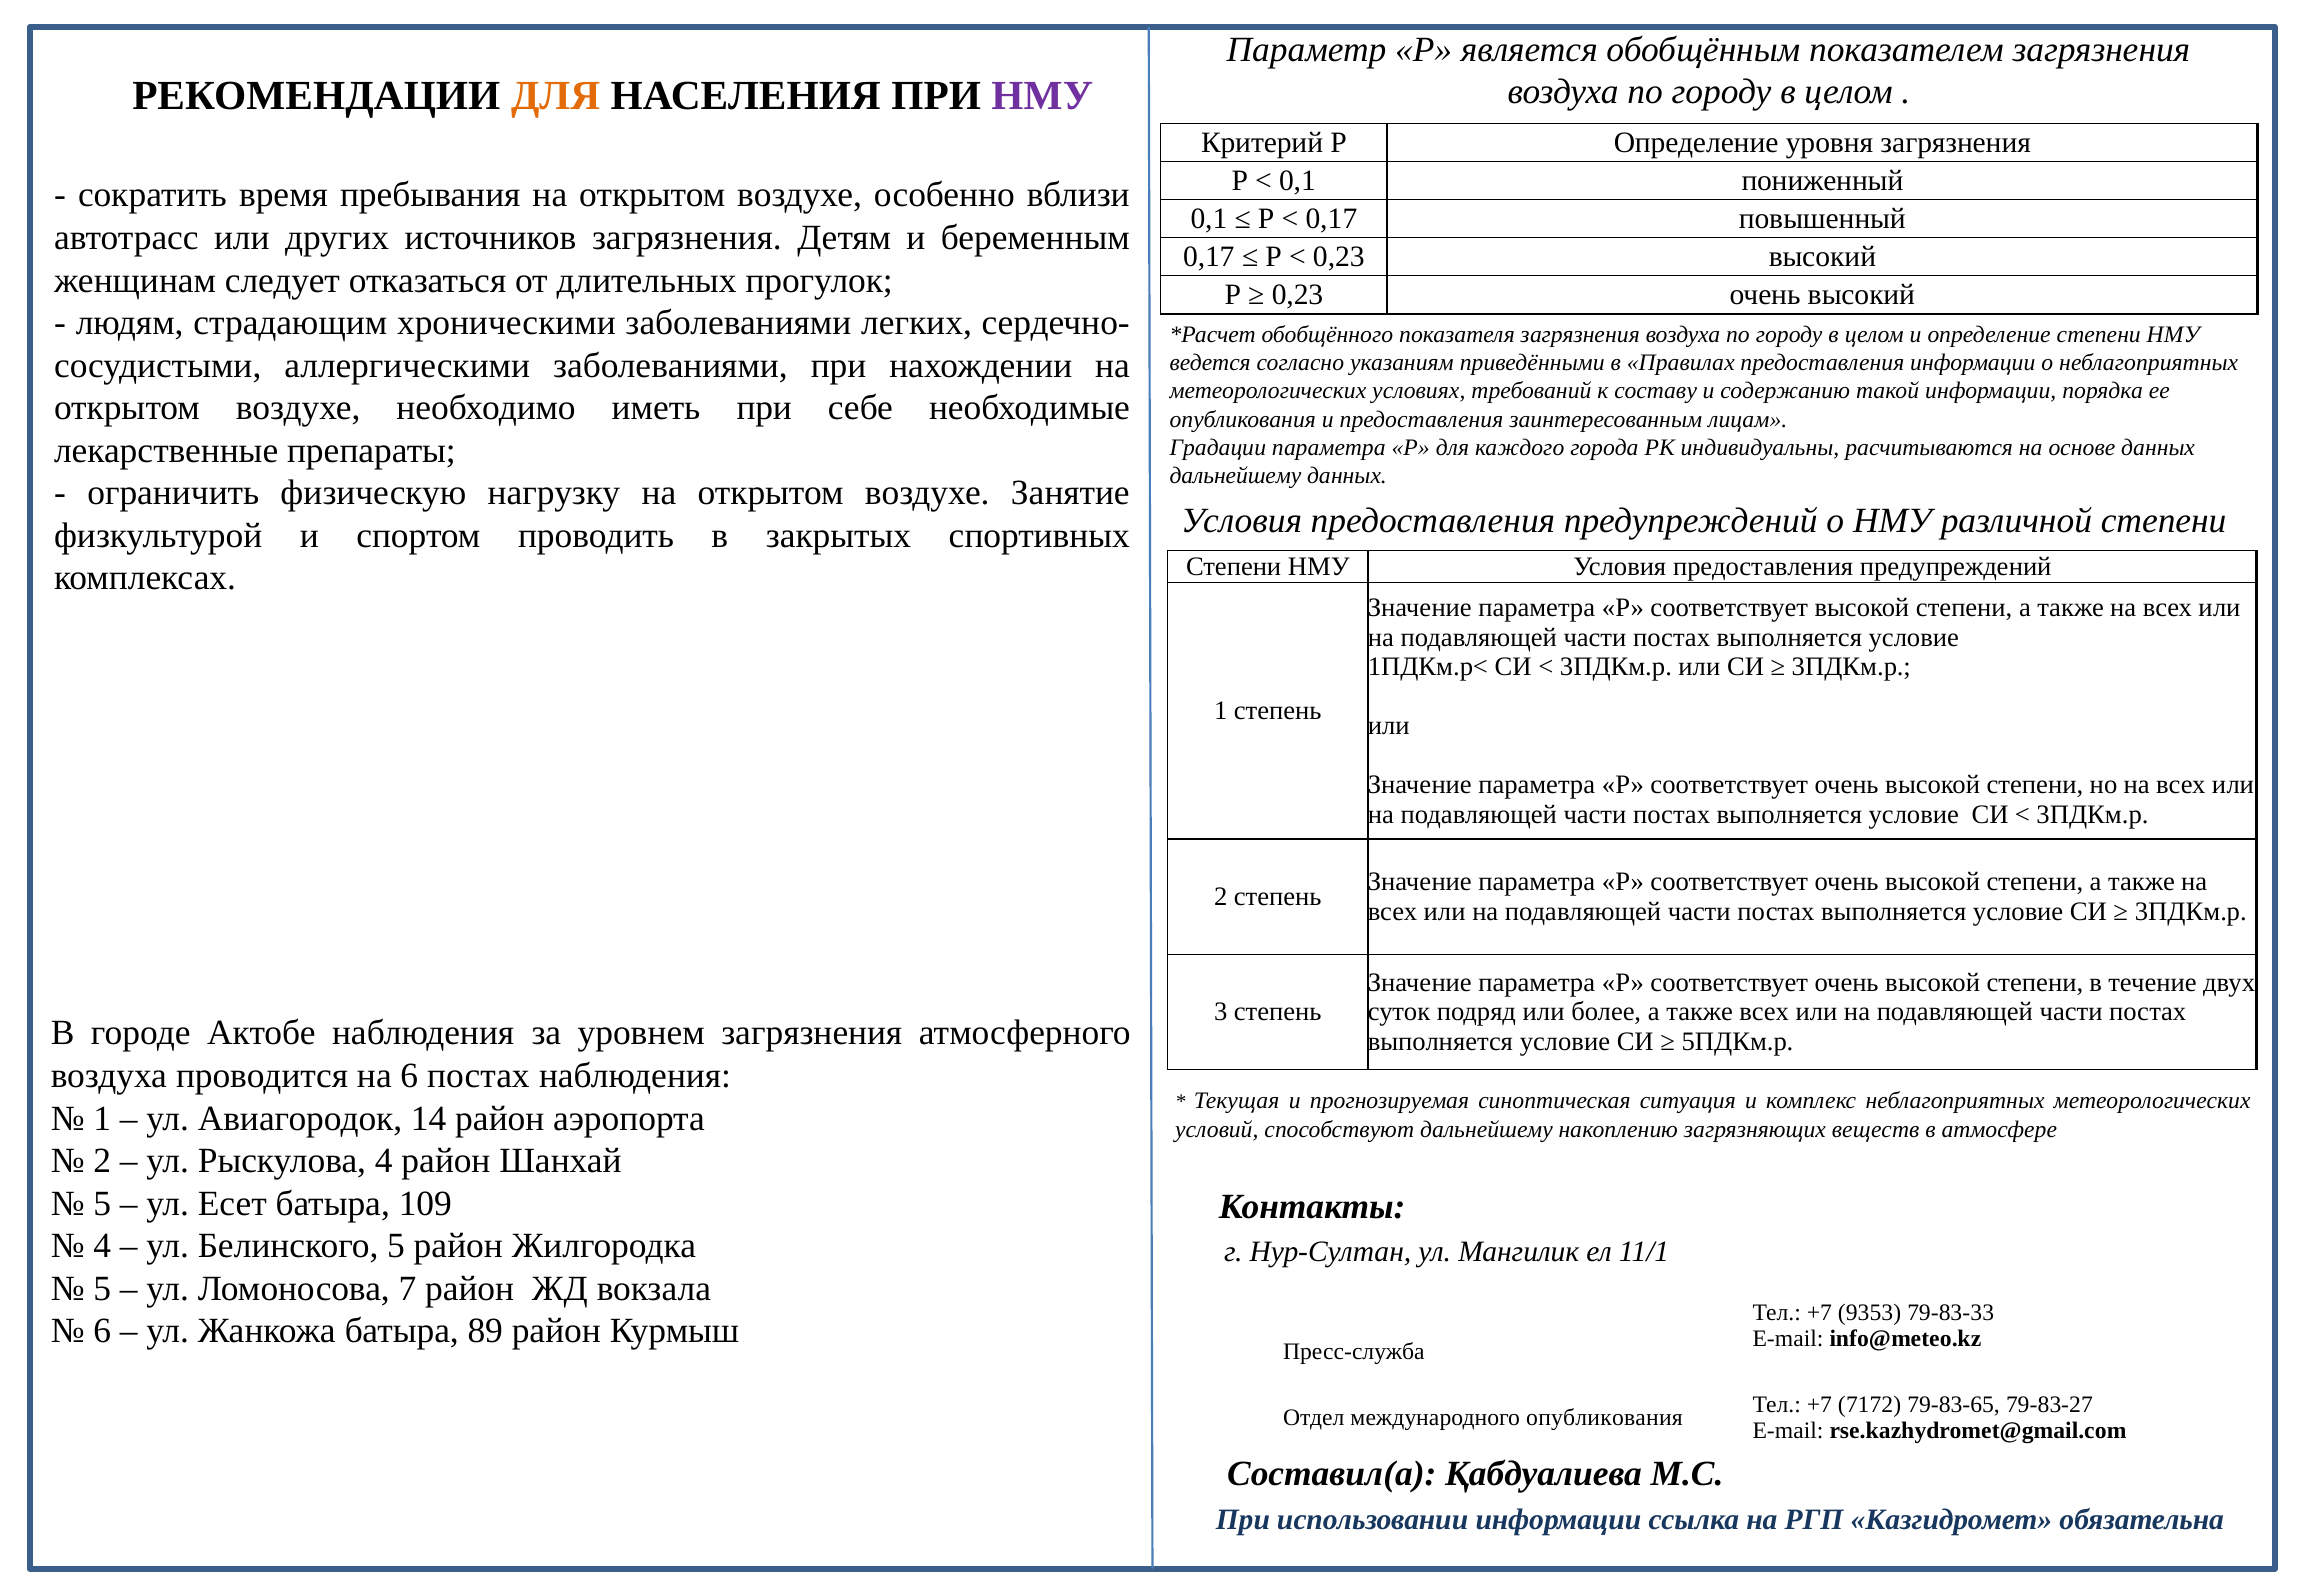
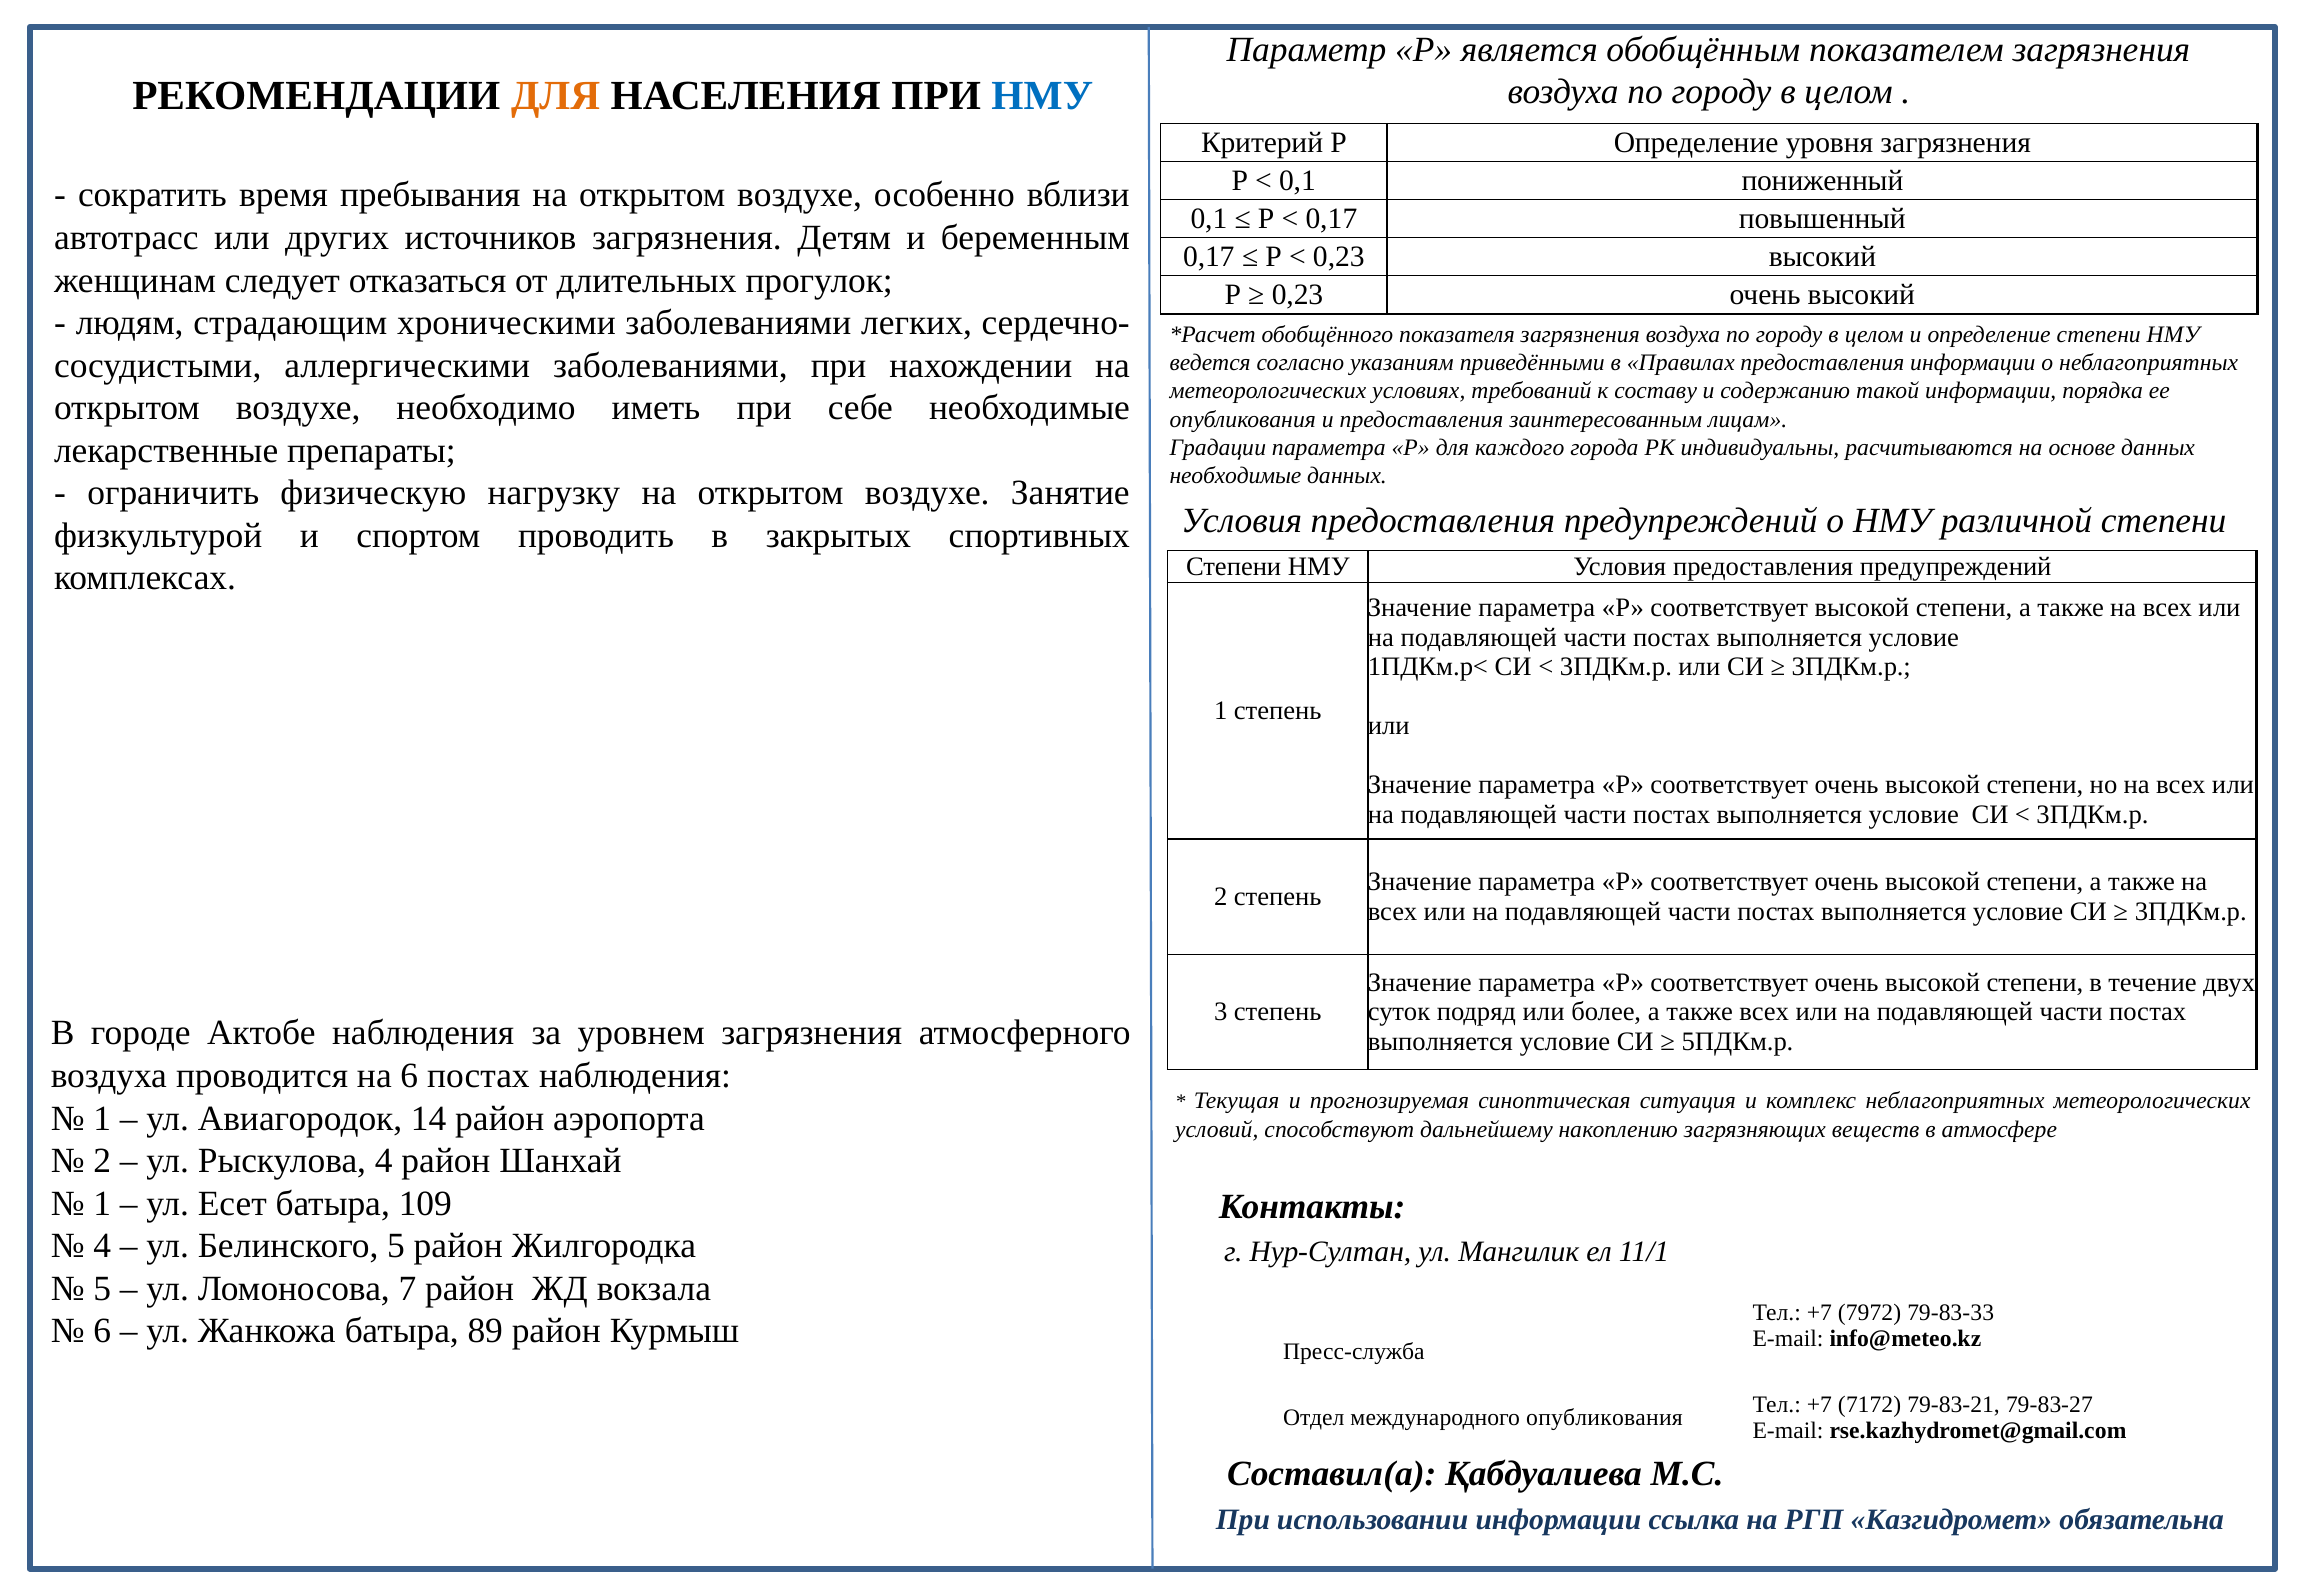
НМУ at (1042, 95) colour: purple -> blue
дальнейшему at (1235, 476): дальнейшему -> необходимые
5 at (102, 1203): 5 -> 1
9353: 9353 -> 7972
79-83-65: 79-83-65 -> 79-83-21
